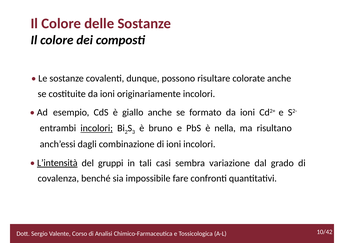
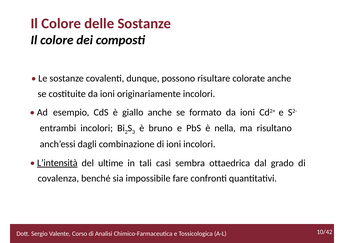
incolori at (97, 128) underline: present -> none
gruppi: gruppi -> ultime
variazione: variazione -> ottaedrica
